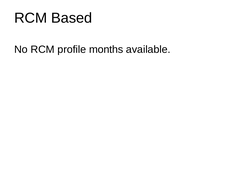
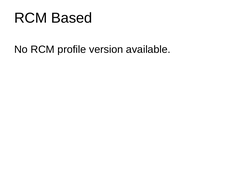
months: months -> version
